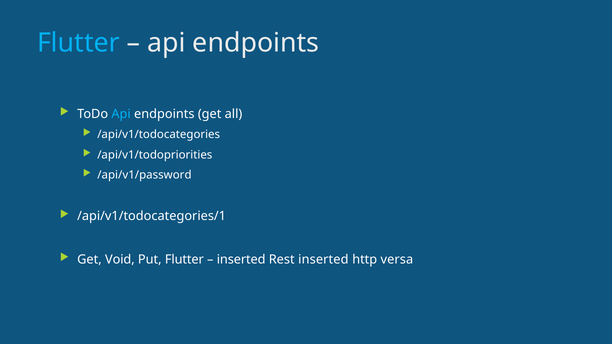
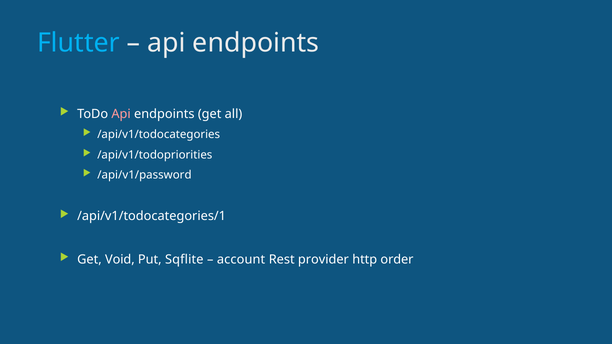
Api at (121, 114) colour: light blue -> pink
Put Flutter: Flutter -> Sqflite
inserted at (241, 260): inserted -> account
Rest inserted: inserted -> provider
versa: versa -> order
